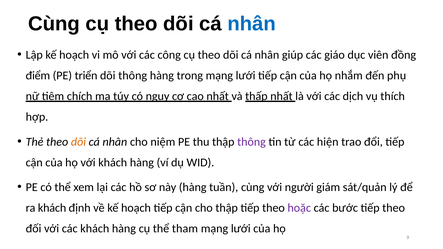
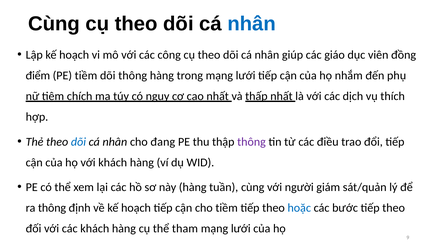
PE triển: triển -> tiềm
dõi at (78, 142) colour: orange -> blue
niệm: niệm -> đang
hiện: hiện -> điều
ra khách: khách -> thông
cho thập: thập -> tiềm
hoặc colour: purple -> blue
